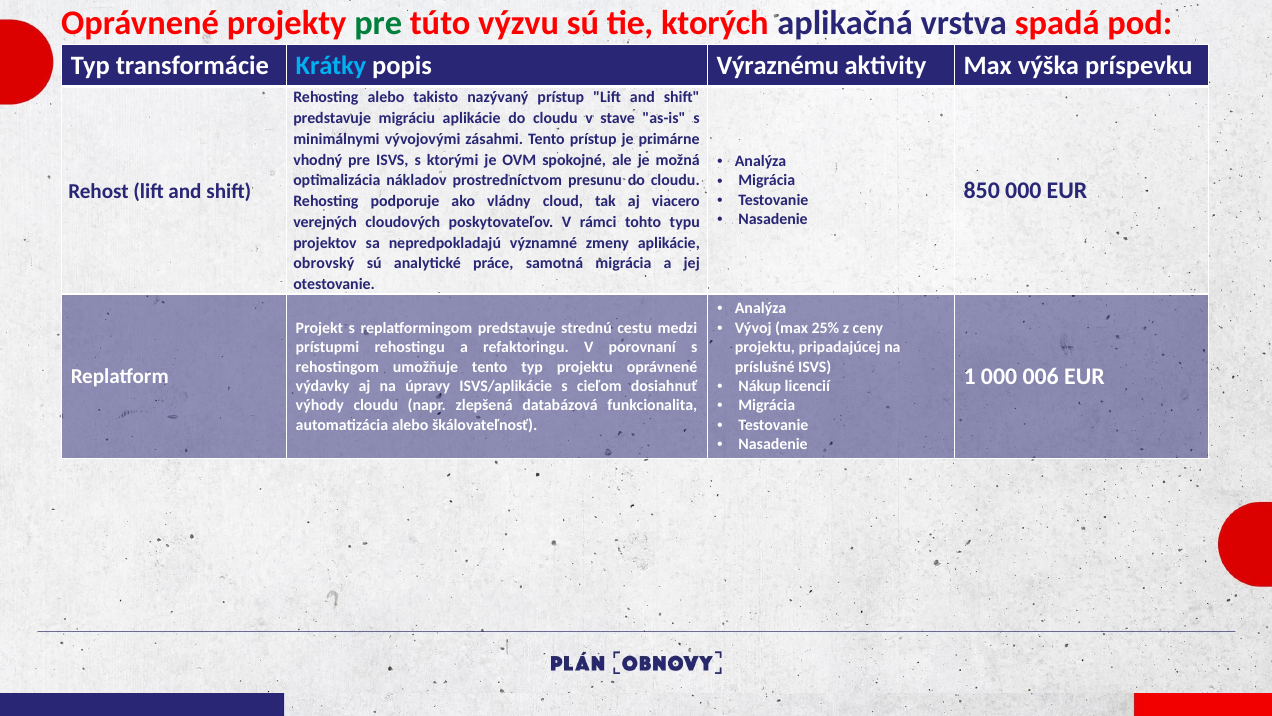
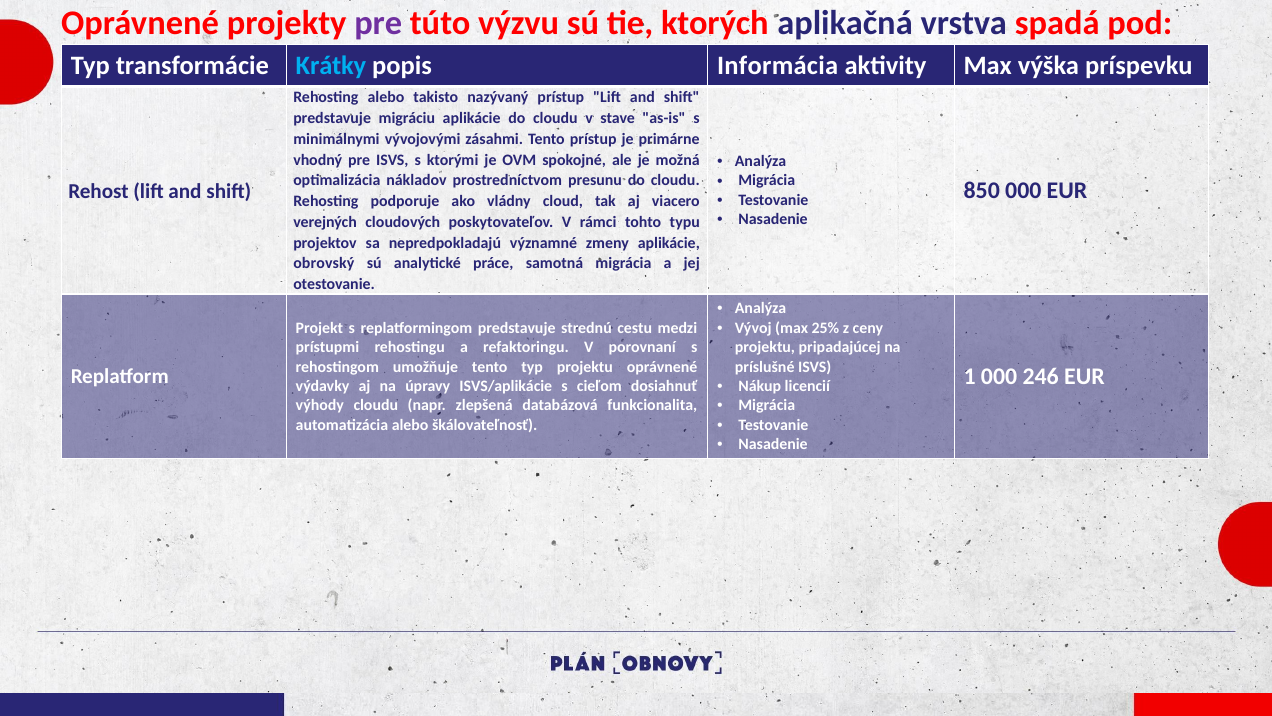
pre at (378, 23) colour: green -> purple
Výraznému: Výraznému -> Informácia
006: 006 -> 246
